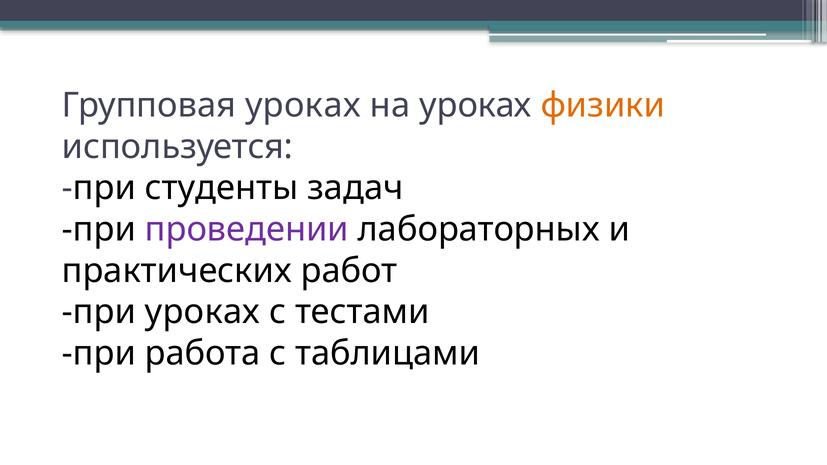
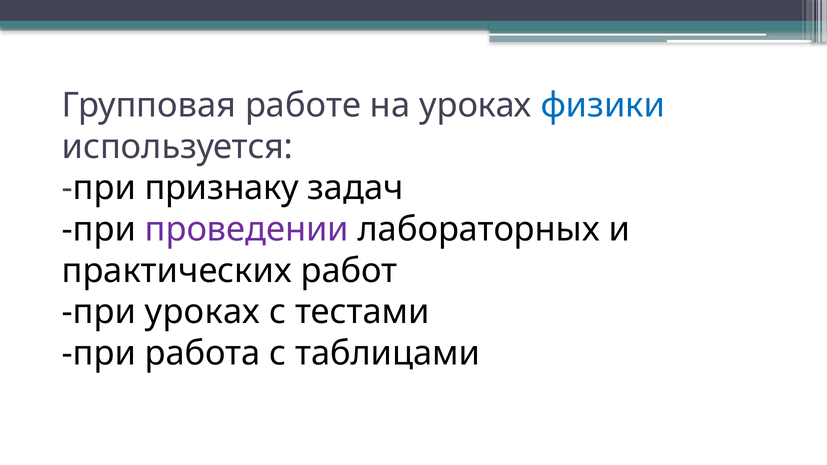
Групповая уроках: уроках -> работе
физики colour: orange -> blue
студенты: студенты -> признаку
